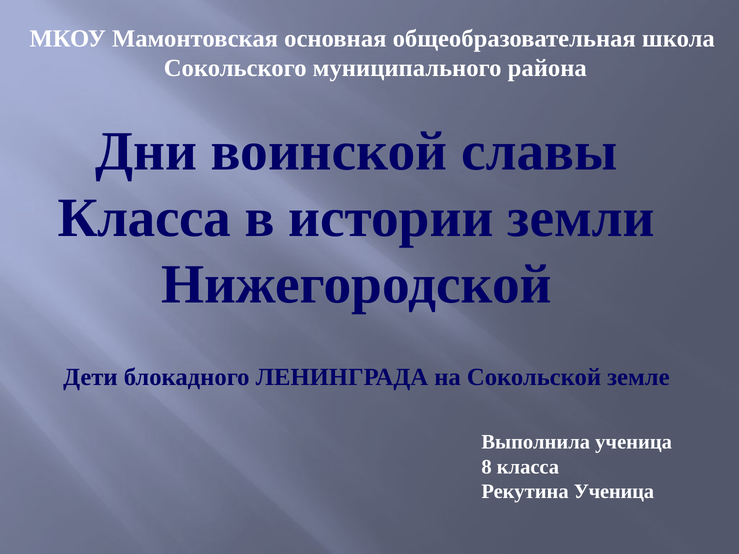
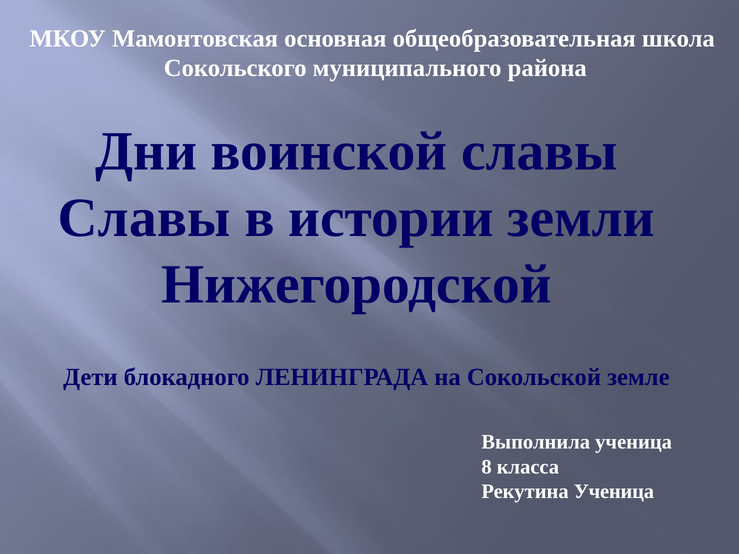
Класса at (144, 218): Класса -> Славы
